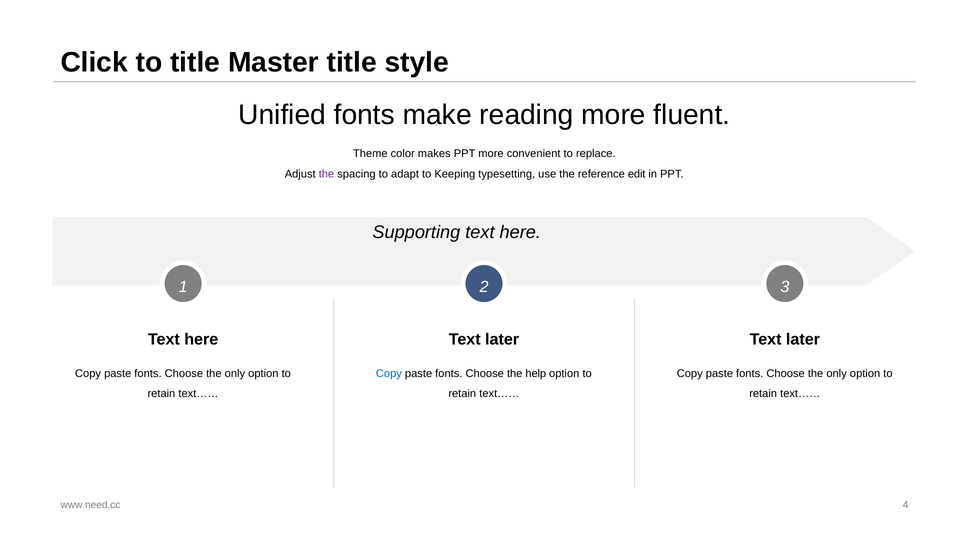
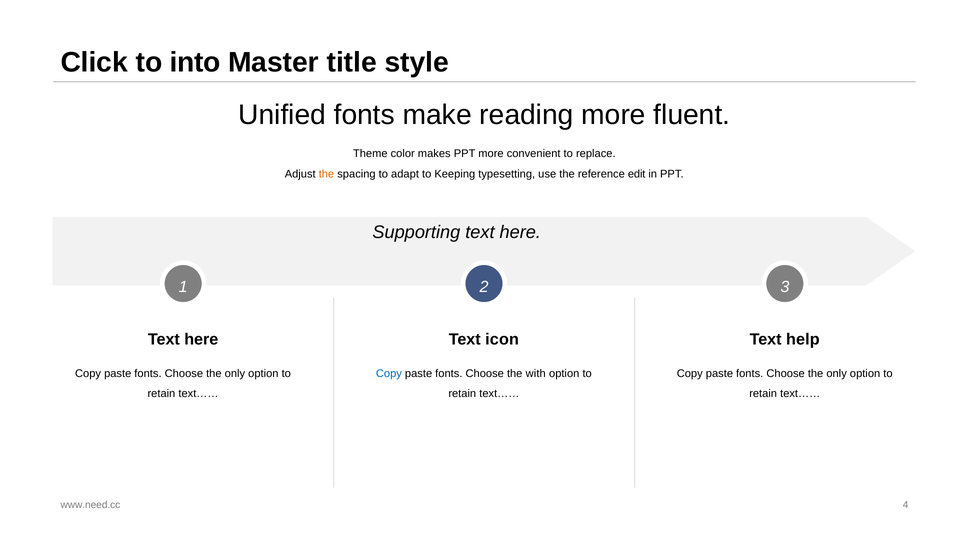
to title: title -> into
the at (326, 174) colour: purple -> orange
later at (502, 339): later -> icon
later at (803, 339): later -> help
help: help -> with
